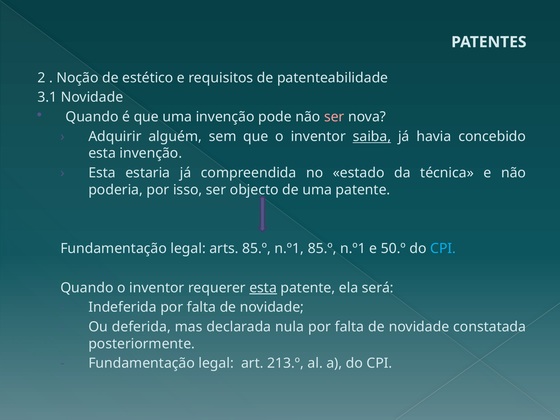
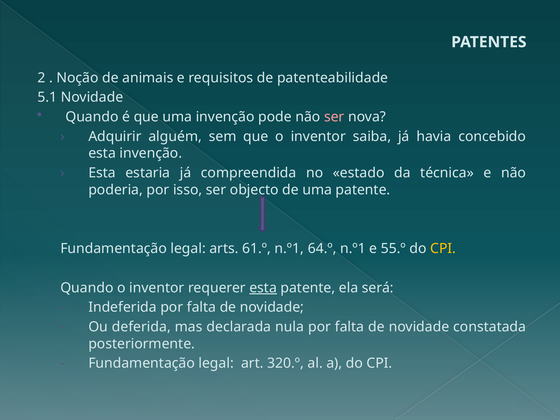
estético: estético -> animais
3.1: 3.1 -> 5.1
saiba underline: present -> none
arts 85.º: 85.º -> 61.º
n.º1 85.º: 85.º -> 64.º
50.º: 50.º -> 55.º
CPI at (443, 249) colour: light blue -> yellow
213.º: 213.º -> 320.º
